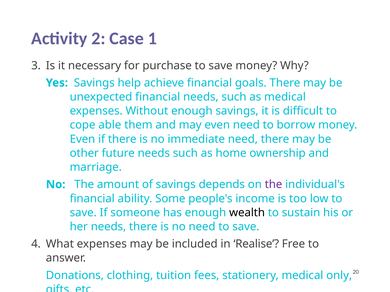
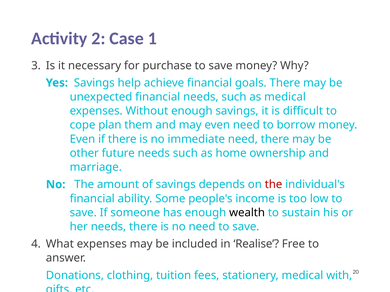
able: able -> plan
the at (274, 185) colour: purple -> red
only: only -> with
